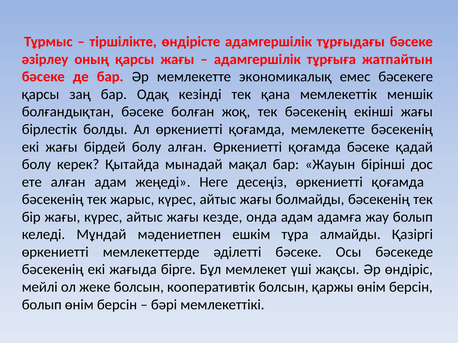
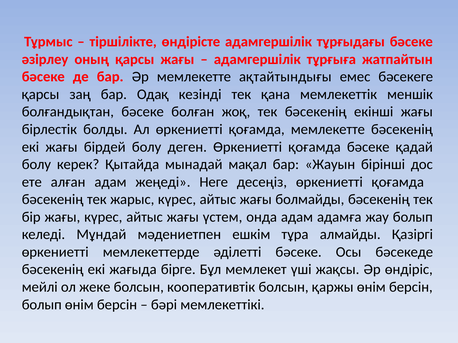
экономикалық: экономикалық -> ақтайтындығы
болу алған: алған -> деген
кезде: кезде -> үстем
